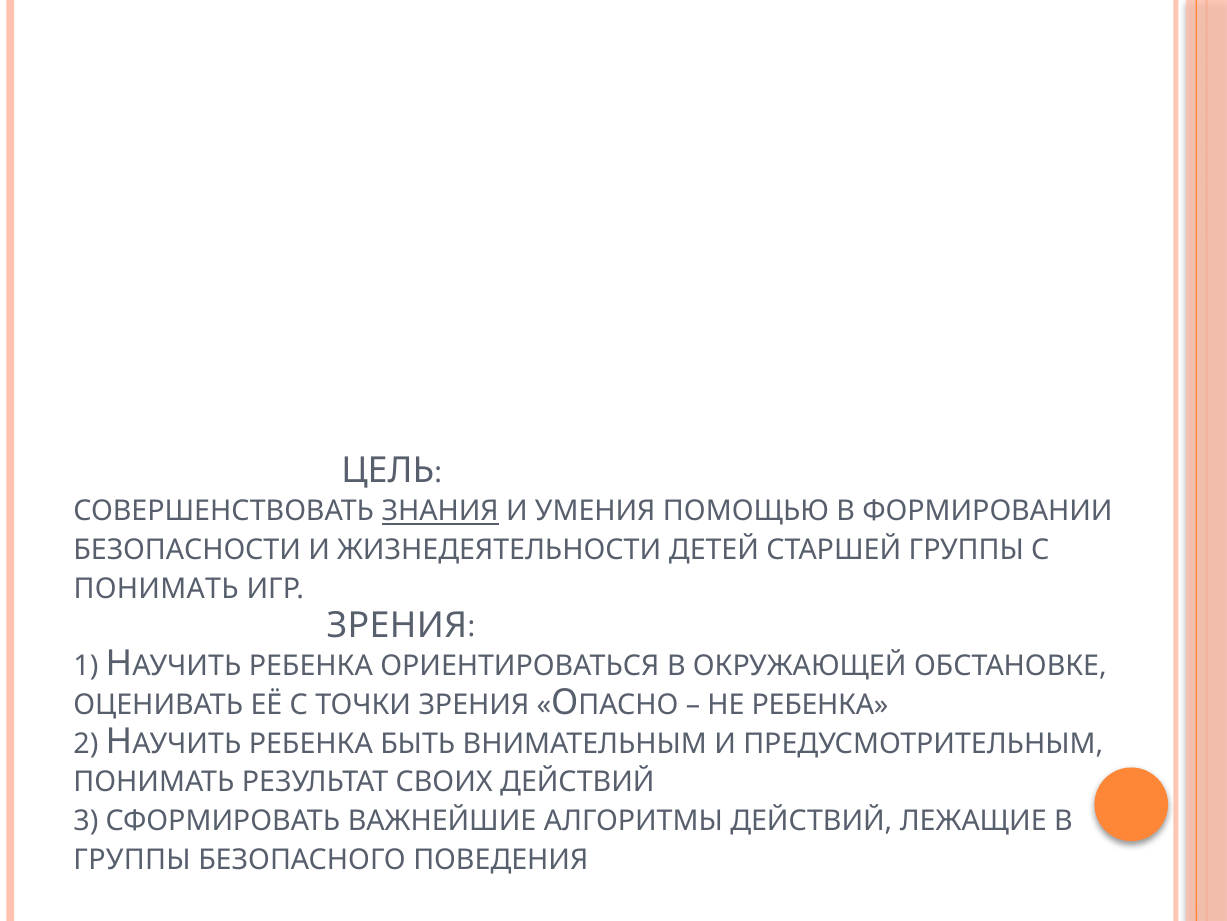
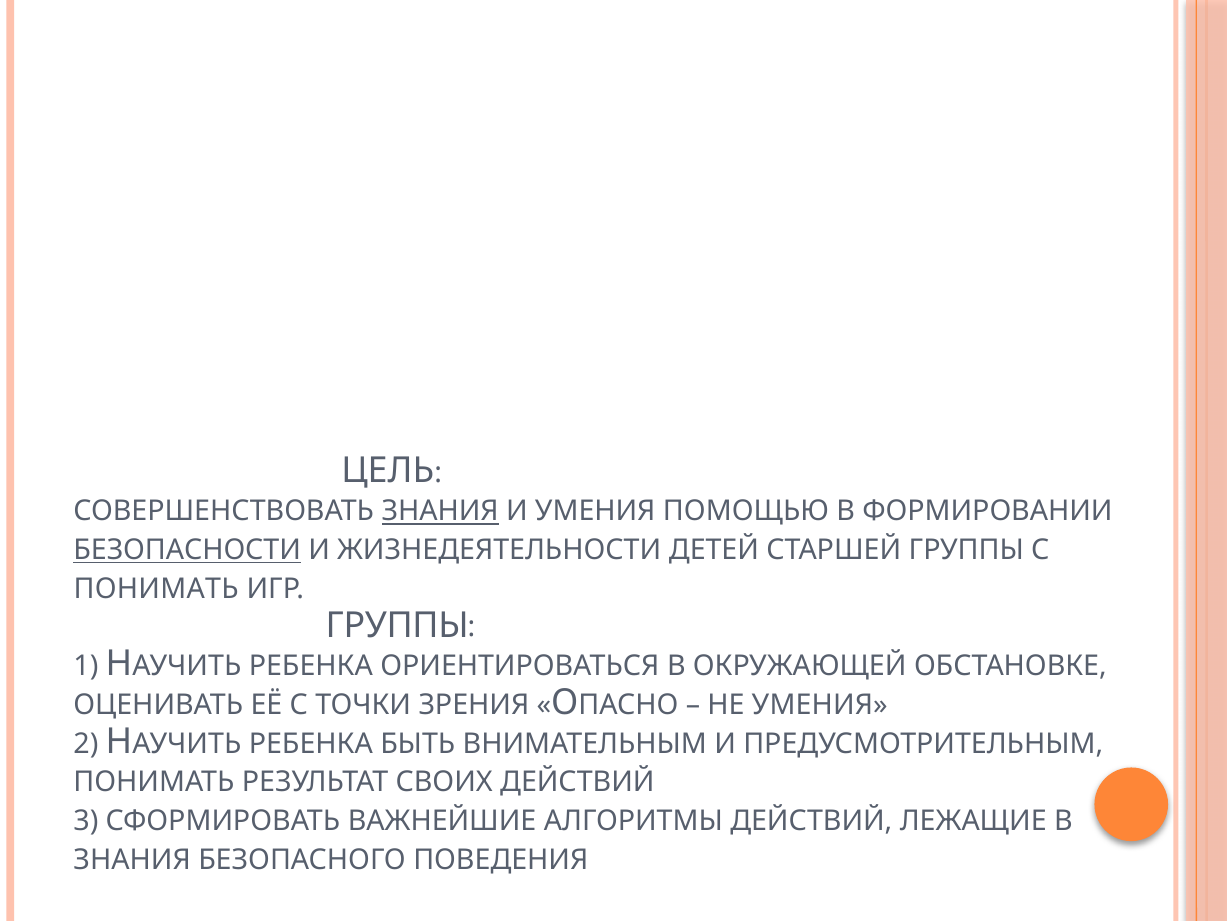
БЕЗОПАСНОСТИ underline: none -> present
ЗРЕНИЯ at (397, 625): ЗРЕНИЯ -> ГРУППЫ
НЕ РЕБЕНКА: РЕБЕНКА -> УМЕНИЯ
ГРУППЫ at (132, 859): ГРУППЫ -> ЗНАНИЯ
